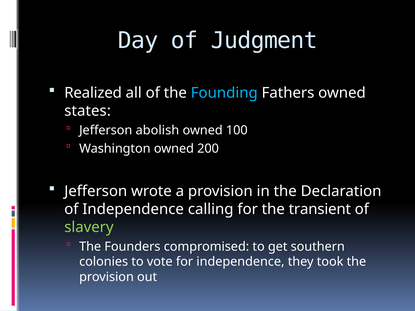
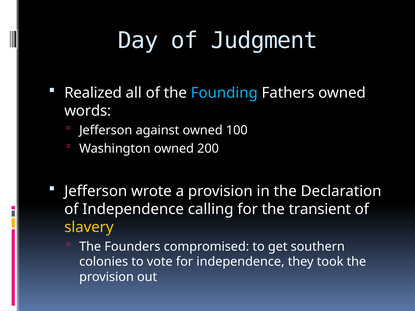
states: states -> words
abolish: abolish -> against
slavery colour: light green -> yellow
